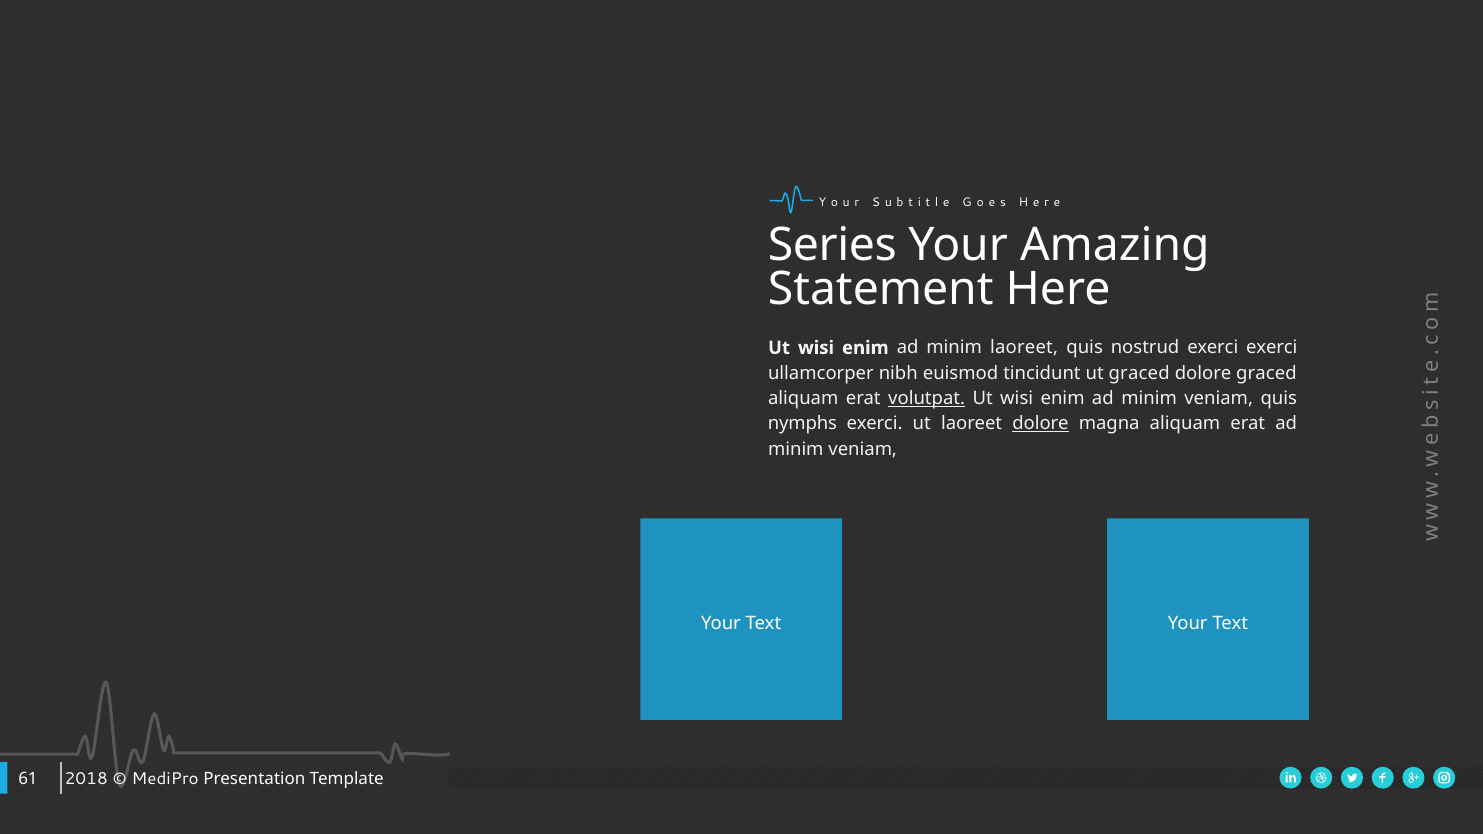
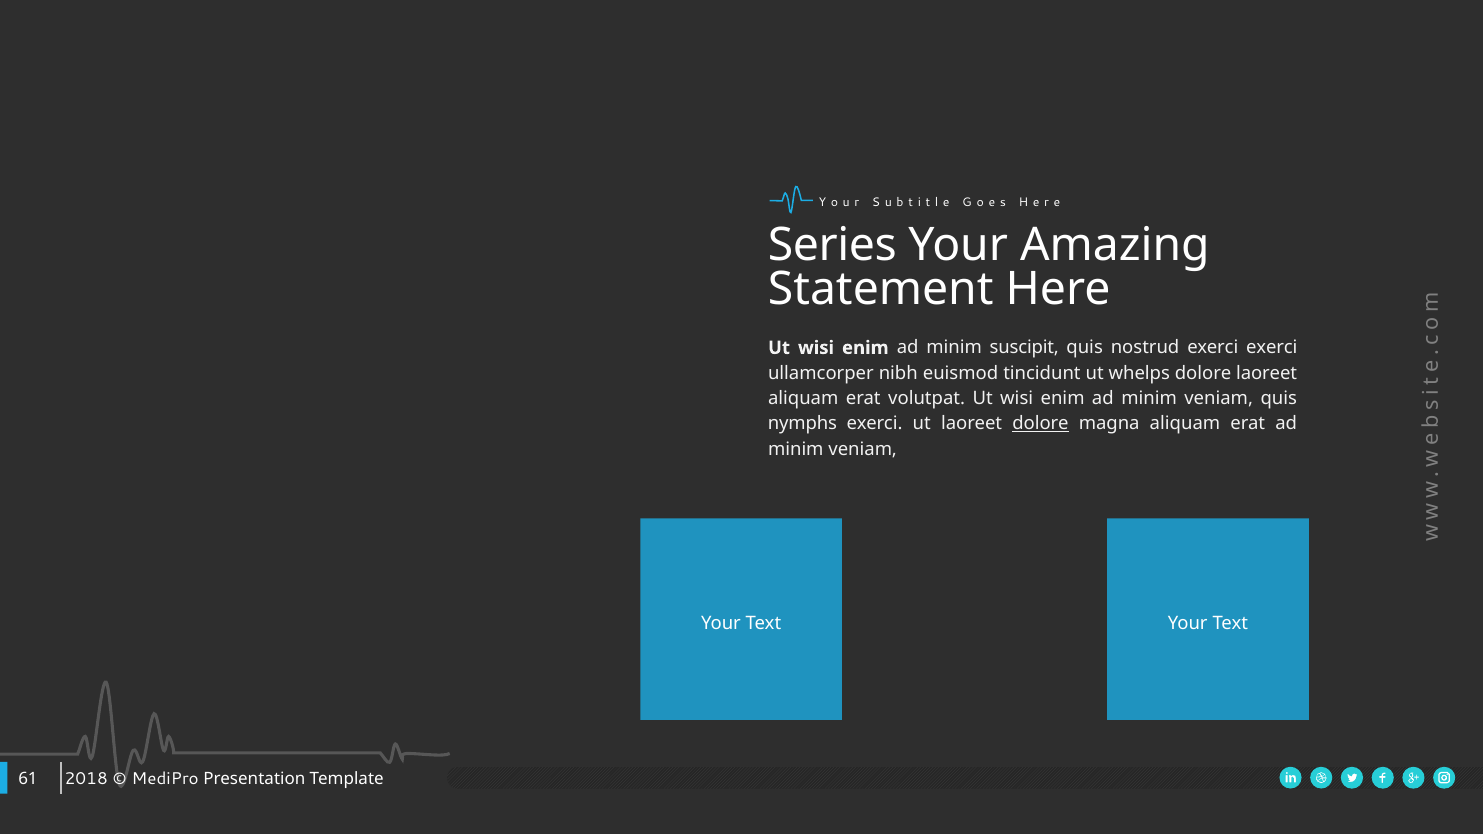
minim laoreet: laoreet -> suscipit
ut graced: graced -> whelps
dolore graced: graced -> laoreet
volutpat underline: present -> none
